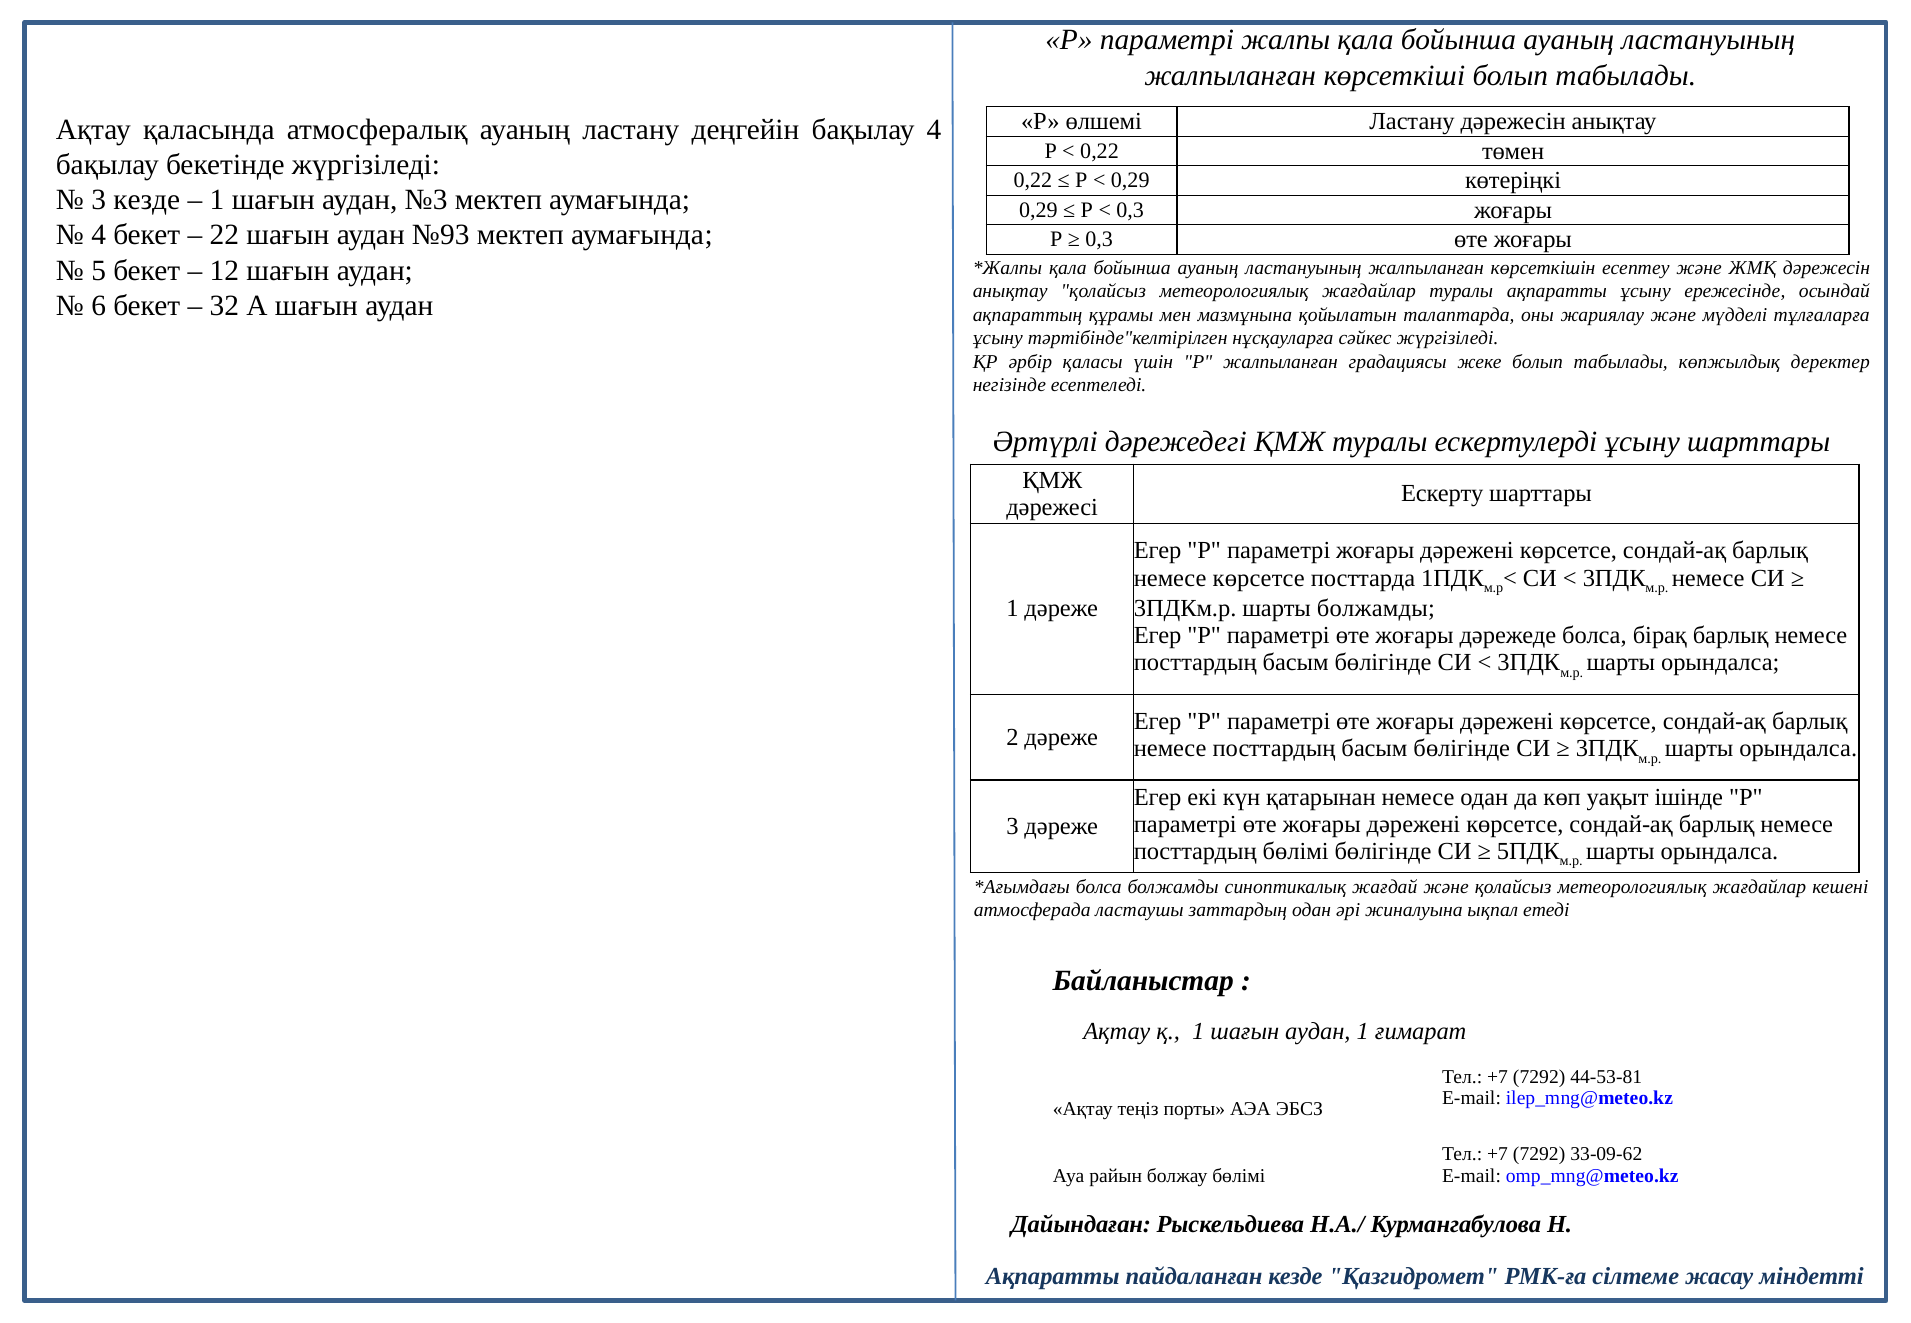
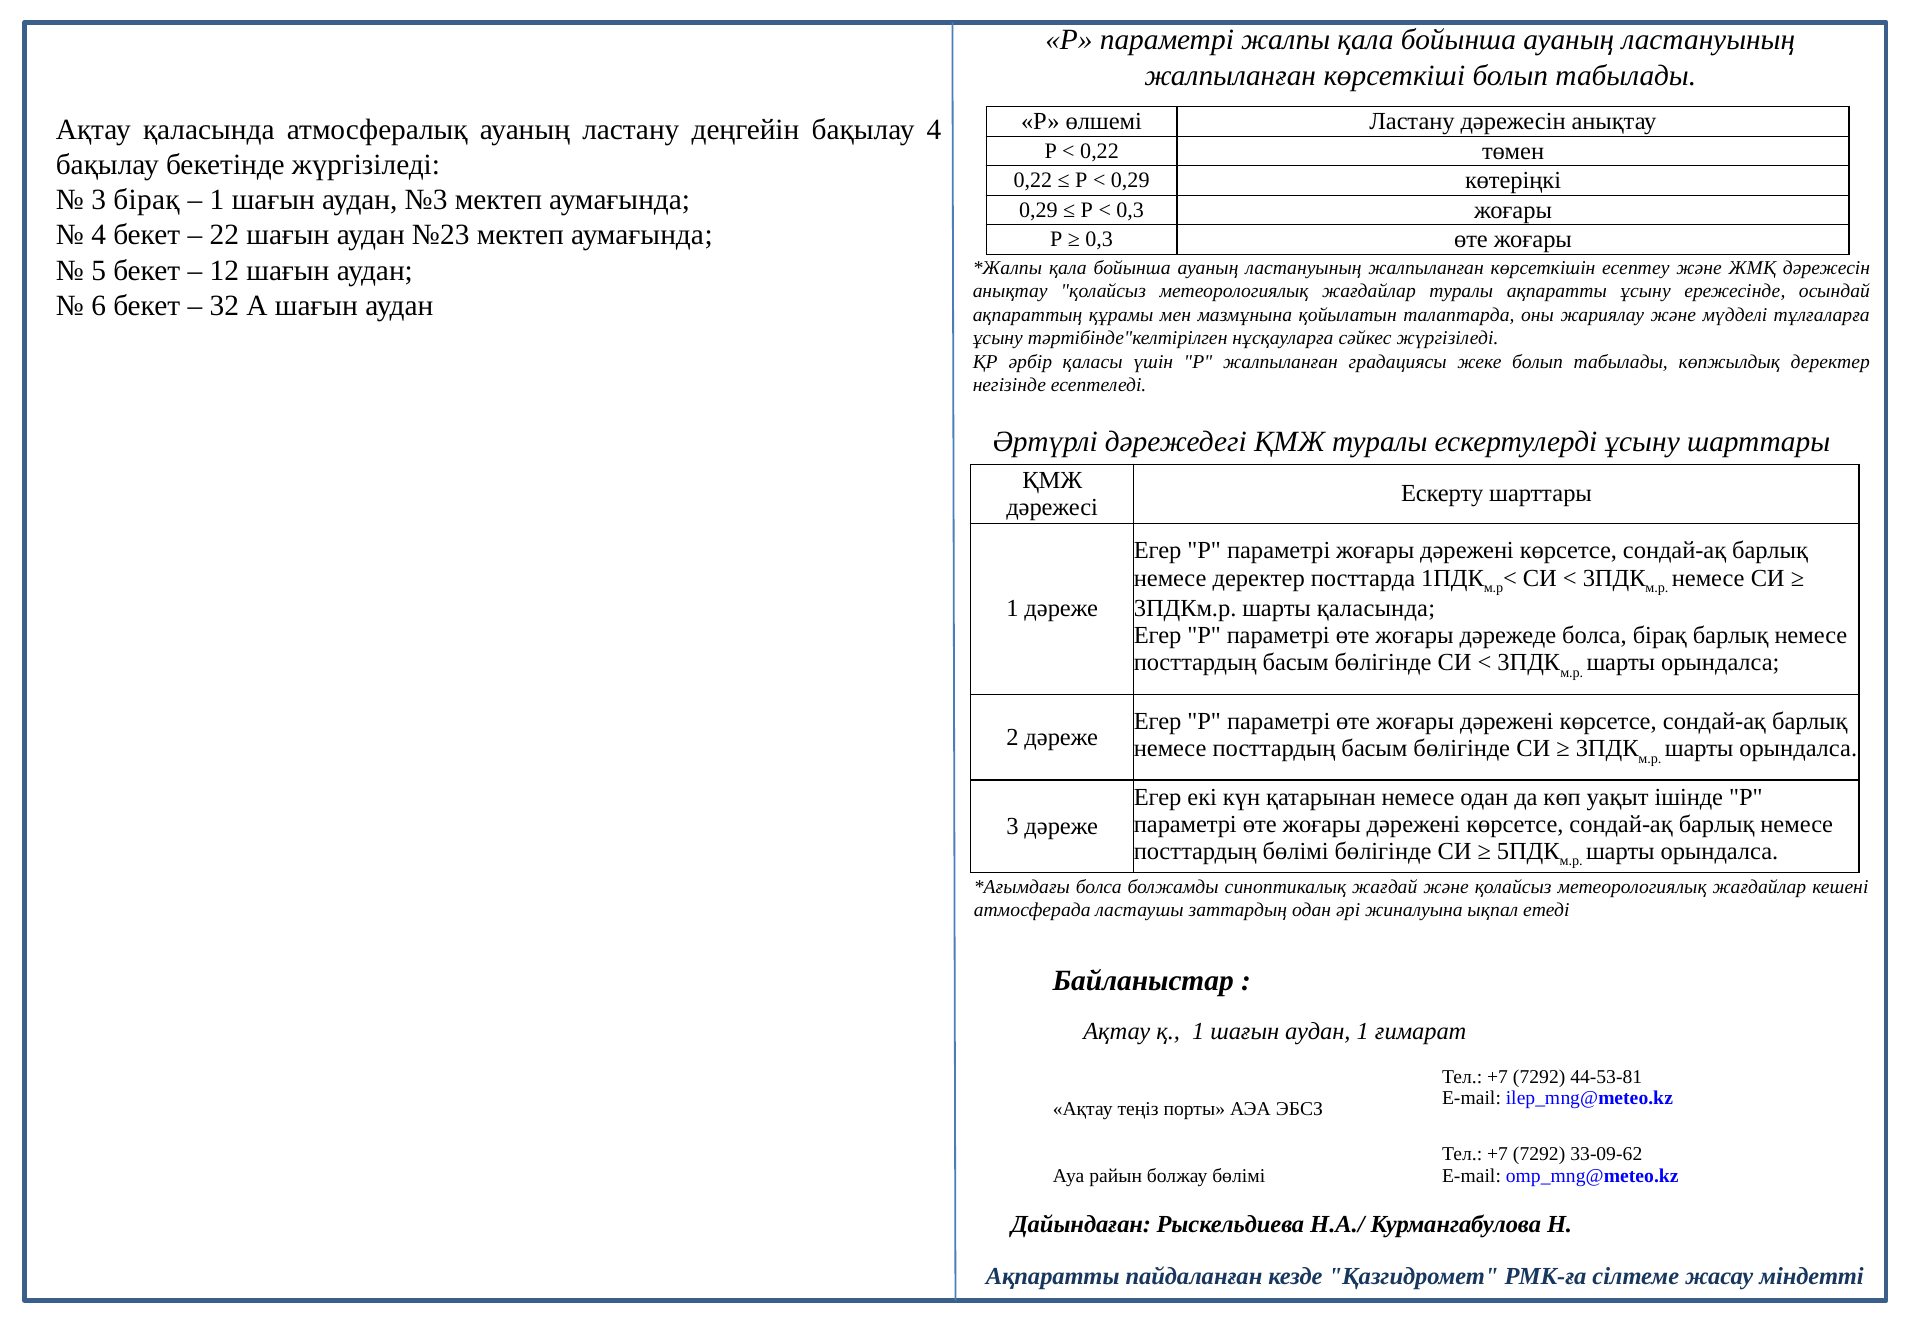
3 кезде: кезде -> бірақ
№93: №93 -> №23
немесе көрсетсе: көрсетсе -> деректер
шарты болжамды: болжамды -> қаласында
